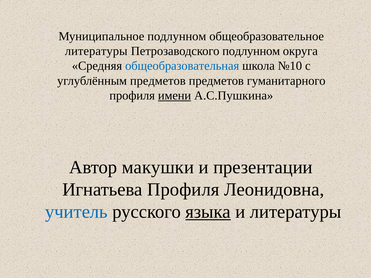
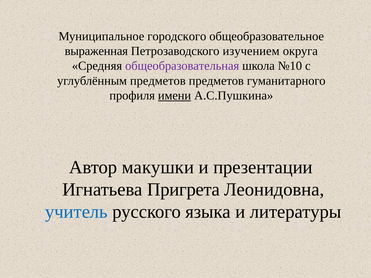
Муниципальное подлунном: подлунном -> городского
литературы at (96, 51): литературы -> выраженная
Петрозаводского подлунном: подлунном -> изучением
общеобразовательная colour: blue -> purple
Игнатьева Профиля: Профиля -> Пригрета
языка underline: present -> none
